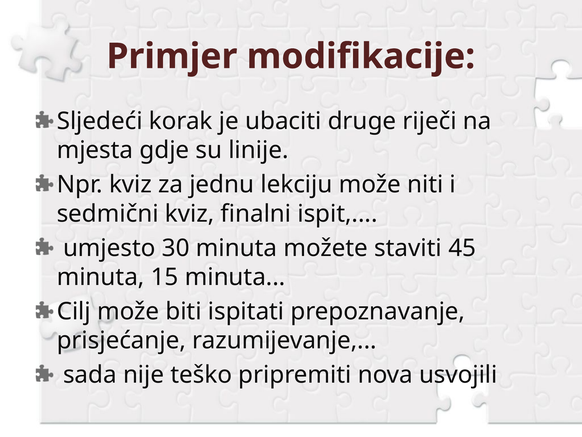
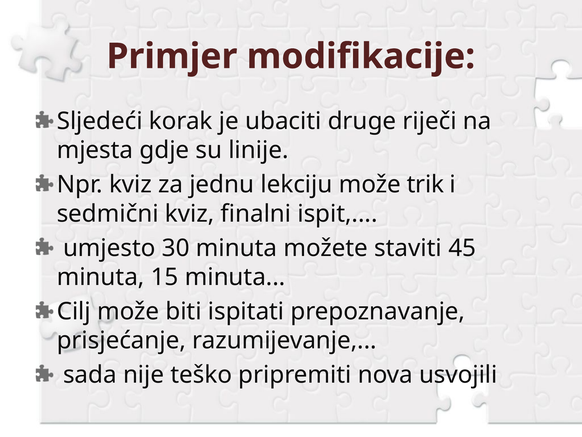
niti: niti -> trik
